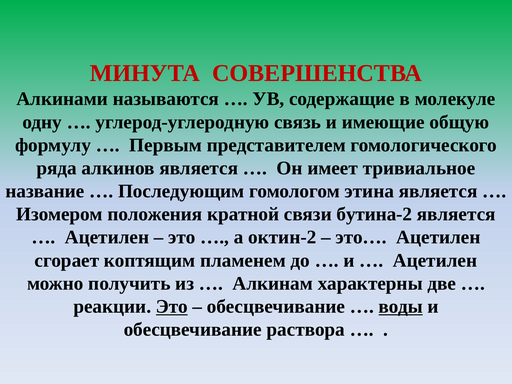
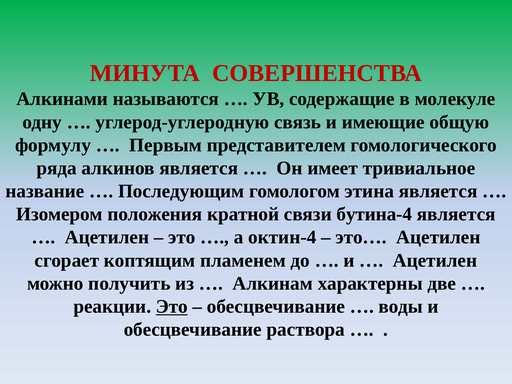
бутина-2: бутина-2 -> бутина-4
октин-2: октин-2 -> октин-4
воды underline: present -> none
